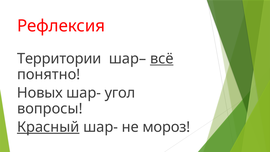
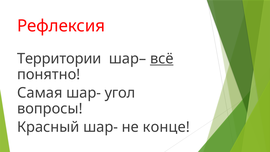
Новых: Новых -> Самая
Красный underline: present -> none
мороз: мороз -> конце
